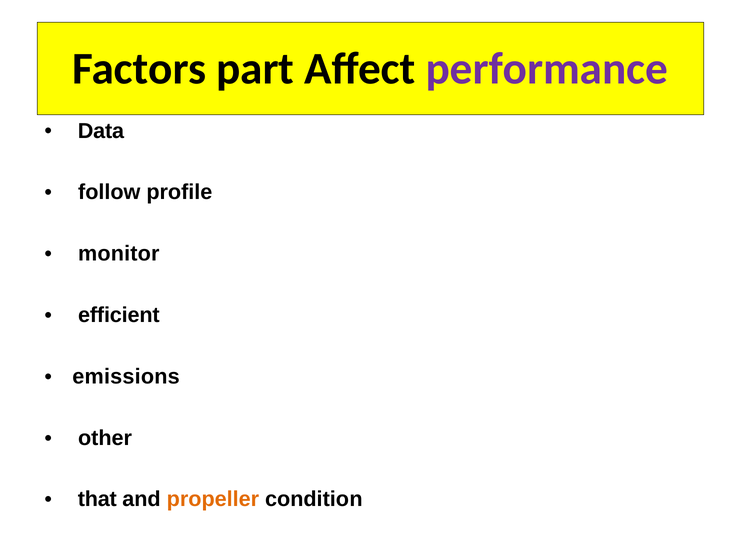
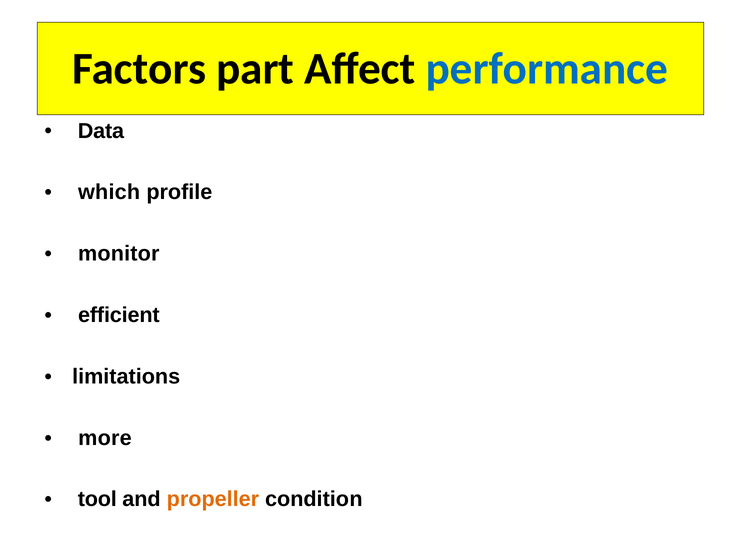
performance colour: purple -> blue
follow: follow -> which
emissions: emissions -> limitations
other: other -> more
that: that -> tool
